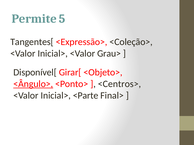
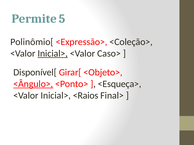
Tangentes[: Tangentes[ -> Polinômio[
Inicial> at (53, 54) underline: none -> present
Grau>: Grau> -> Caso>
<Centros>: <Centros> -> <Esqueça>
<Parte: <Parte -> <Raios
